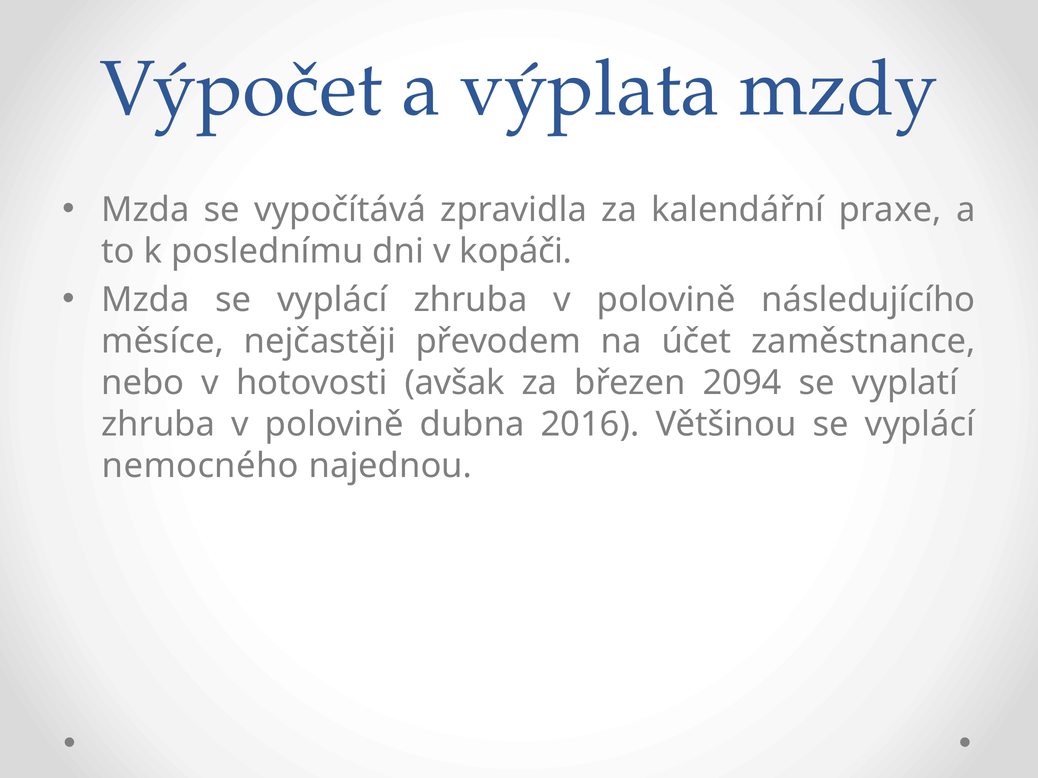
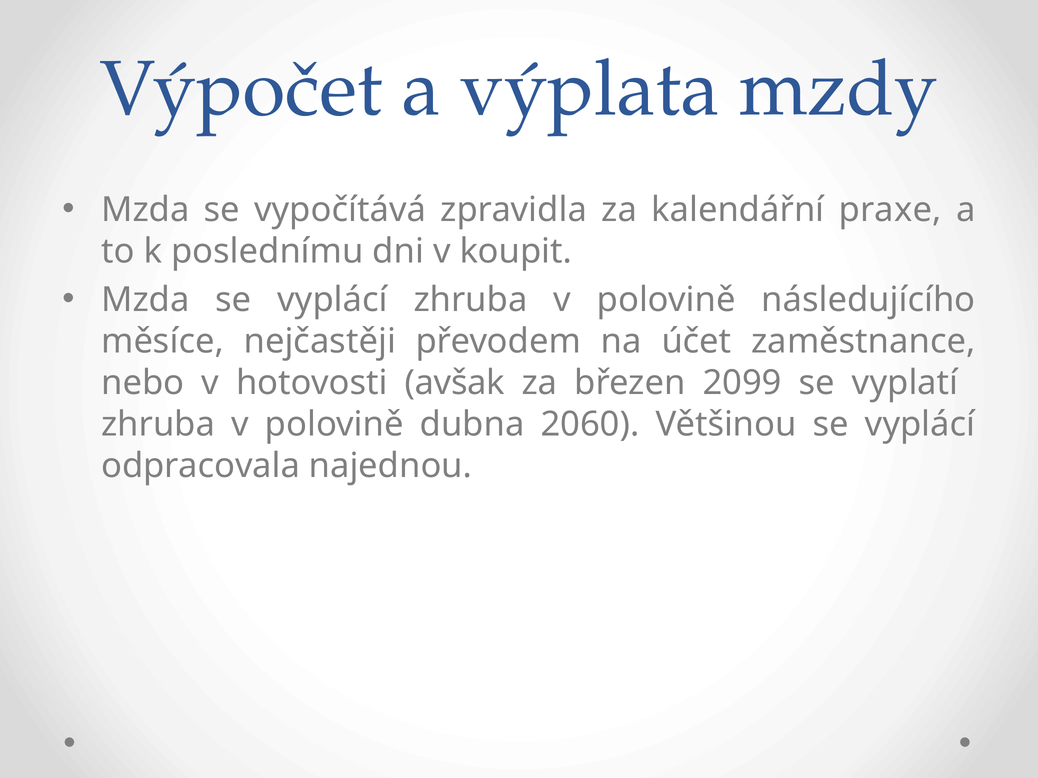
kopáči: kopáči -> koupit
2094: 2094 -> 2099
2016: 2016 -> 2060
nemocného: nemocného -> odpracovala
